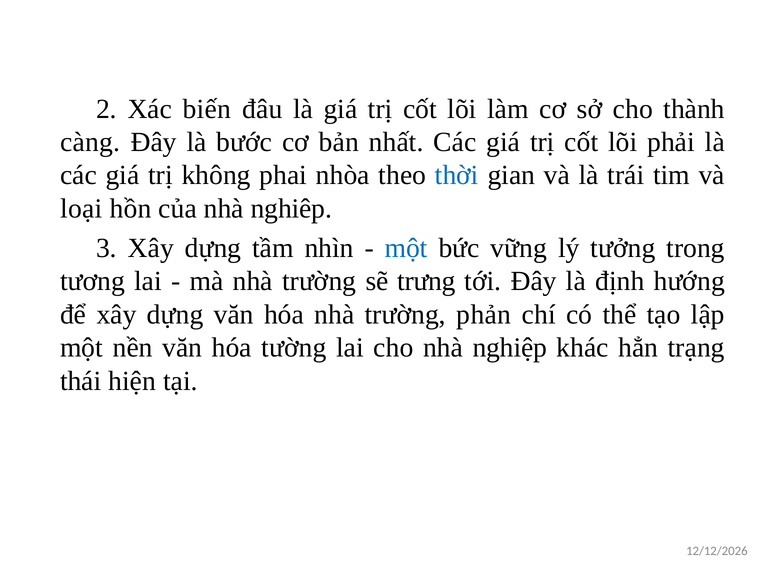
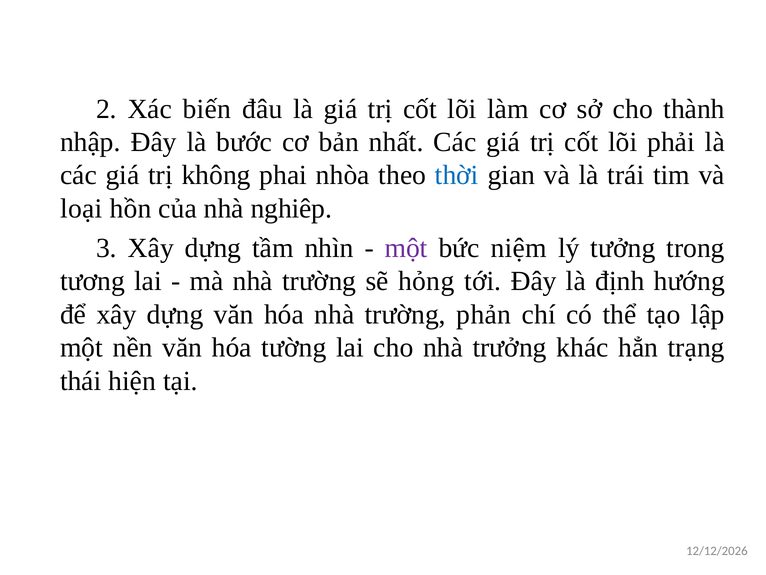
càng: càng -> nhập
một at (406, 248) colour: blue -> purple
vững: vững -> niệm
trưng: trưng -> hỏng
nghiệp: nghiệp -> trưởng
